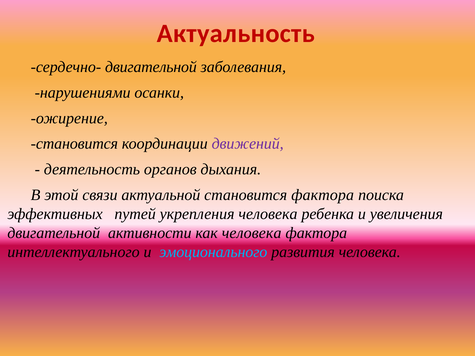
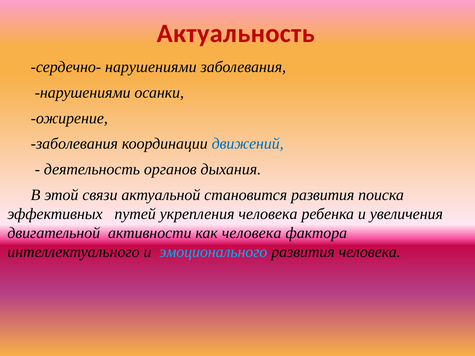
сердечно- двигательной: двигательной -> нарушениями
становится at (74, 144): становится -> заболевания
движений colour: purple -> blue
становится фактора: фактора -> развития
